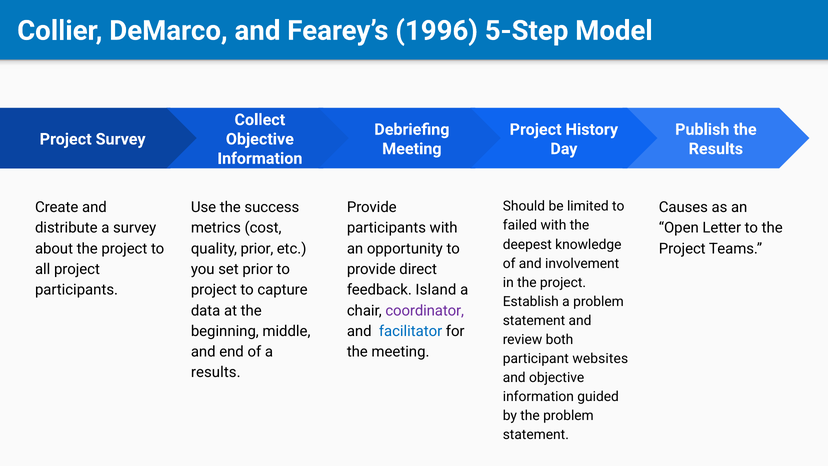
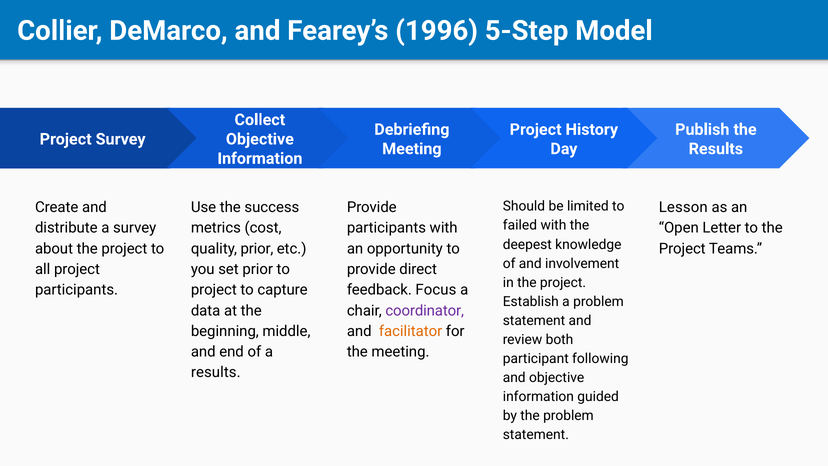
Causes: Causes -> Lesson
Island: Island -> Focus
facilitator colour: blue -> orange
websites: websites -> following
